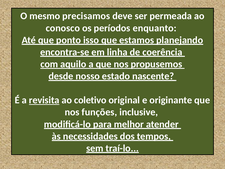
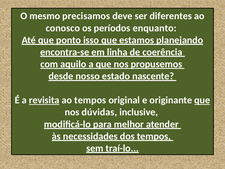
permeada: permeada -> diferentes
ao coletivo: coletivo -> tempos
que at (202, 100) underline: none -> present
funções: funções -> dúvidas
